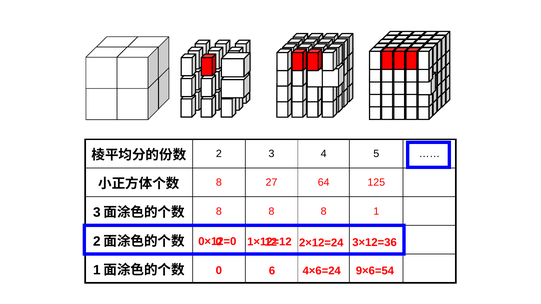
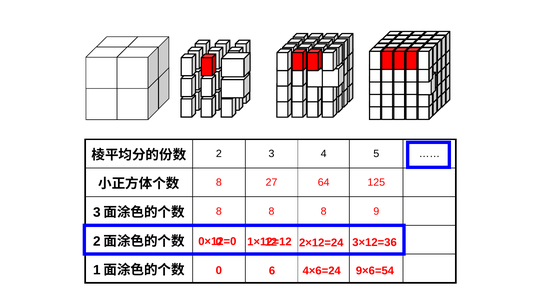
1: 1 -> 9
